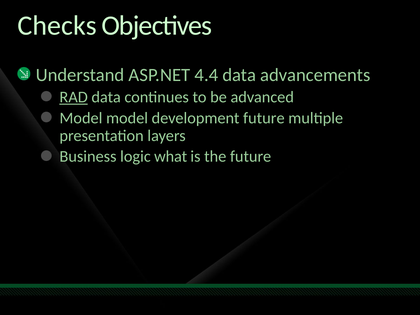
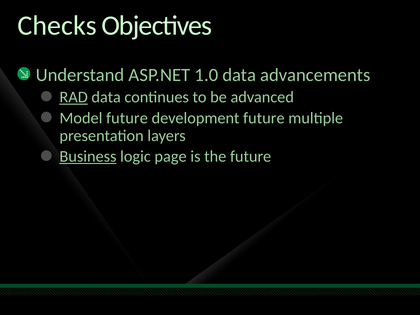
4.4: 4.4 -> 1.0
Model model: model -> future
Business underline: none -> present
what: what -> page
